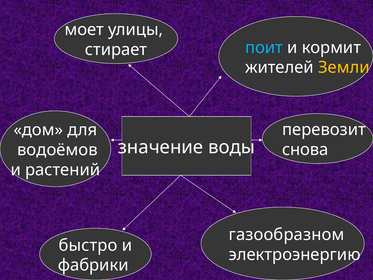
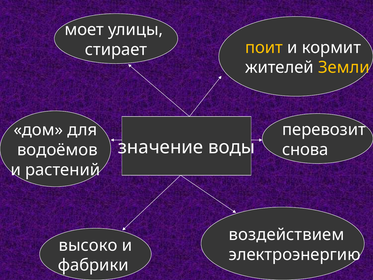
поит colour: light blue -> yellow
газообразном: газообразном -> воздействием
быстро: быстро -> высоко
